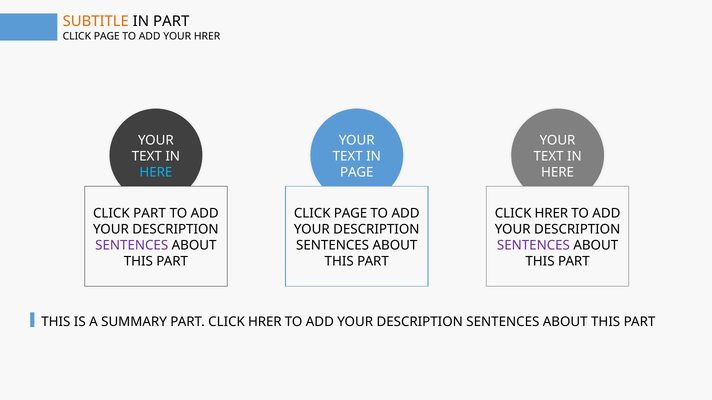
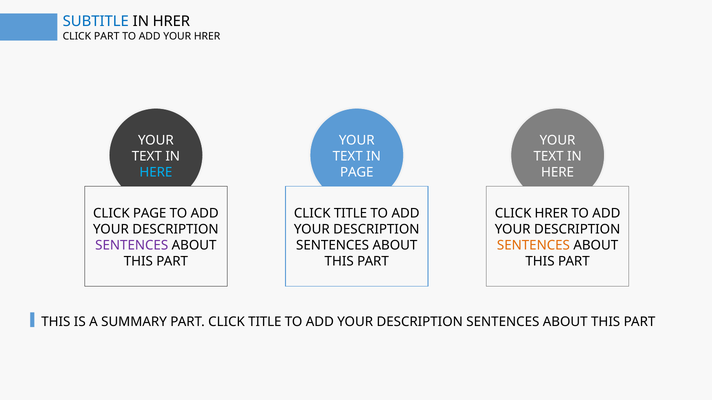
SUBTITLE colour: orange -> blue
IN PART: PART -> HRER
PAGE at (107, 36): PAGE -> PART
CLICK PART: PART -> PAGE
PAGE at (351, 213): PAGE -> TITLE
SENTENCES at (533, 245) colour: purple -> orange
PART CLICK HRER: HRER -> TITLE
